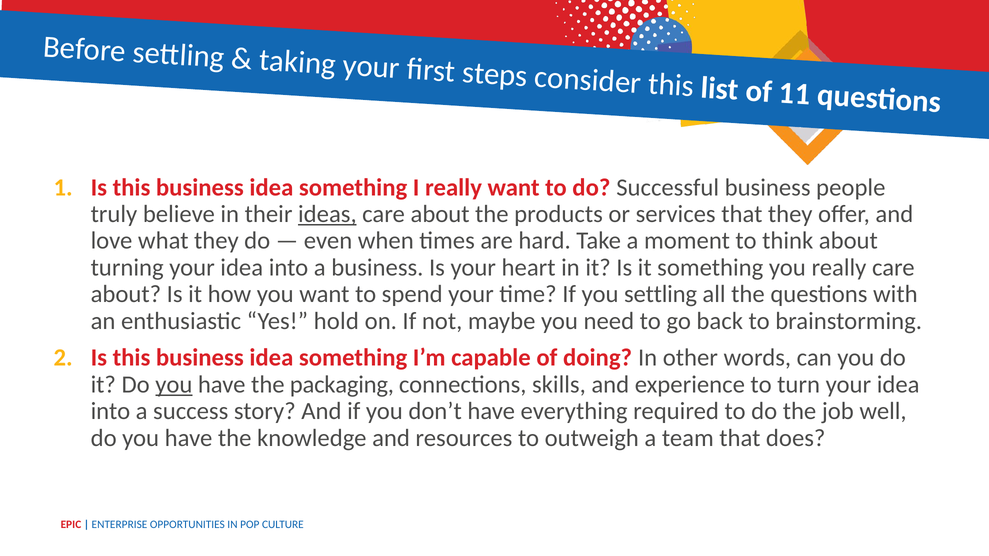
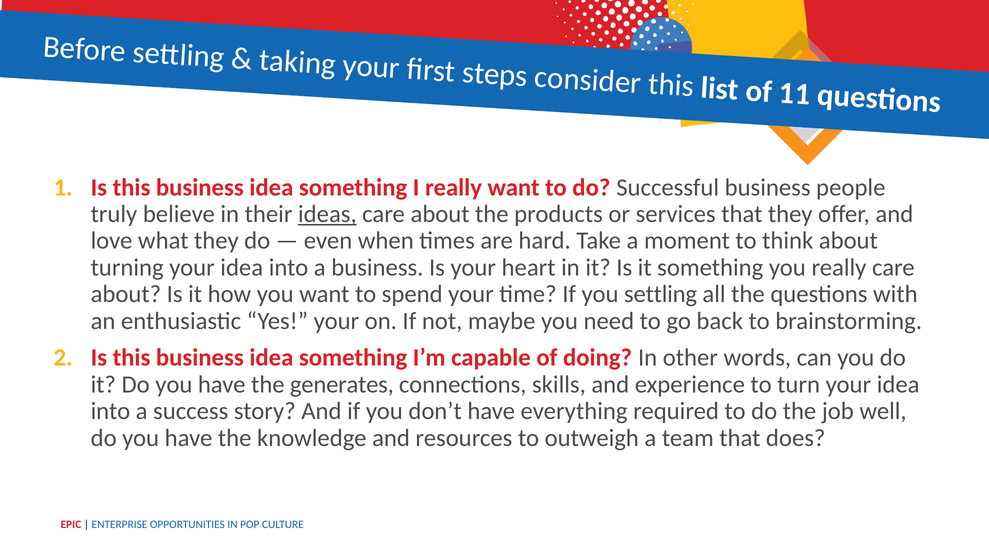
Yes hold: hold -> your
you at (174, 385) underline: present -> none
packaging: packaging -> generates
